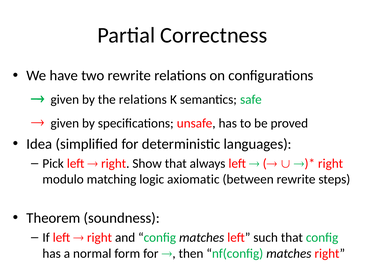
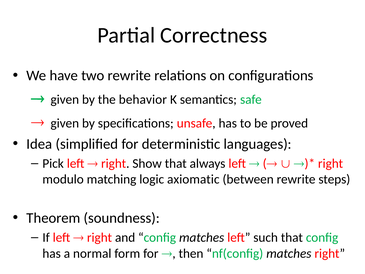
the relations: relations -> behavior
